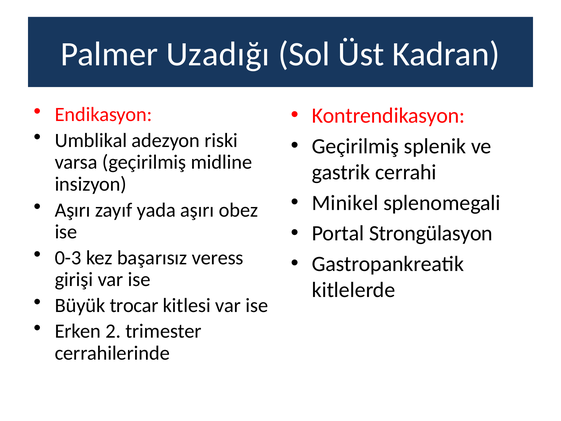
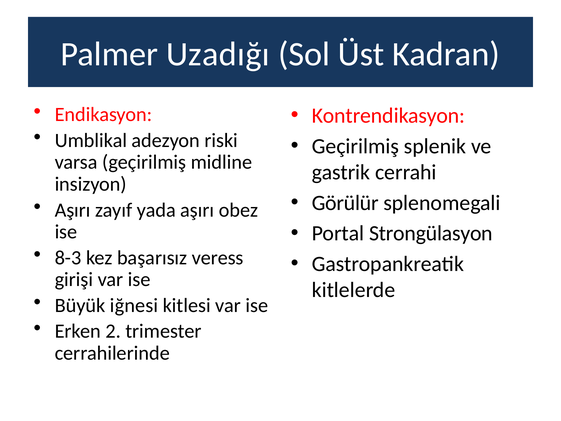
Minikel: Minikel -> Görülür
0-3: 0-3 -> 8-3
trocar: trocar -> iğnesi
